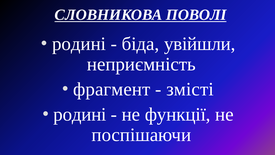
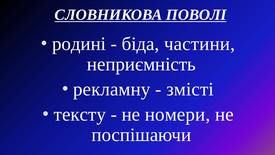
увійшли: увійшли -> частини
фрагмент: фрагмент -> рекламну
родині at (80, 114): родині -> тексту
функції: функції -> номери
